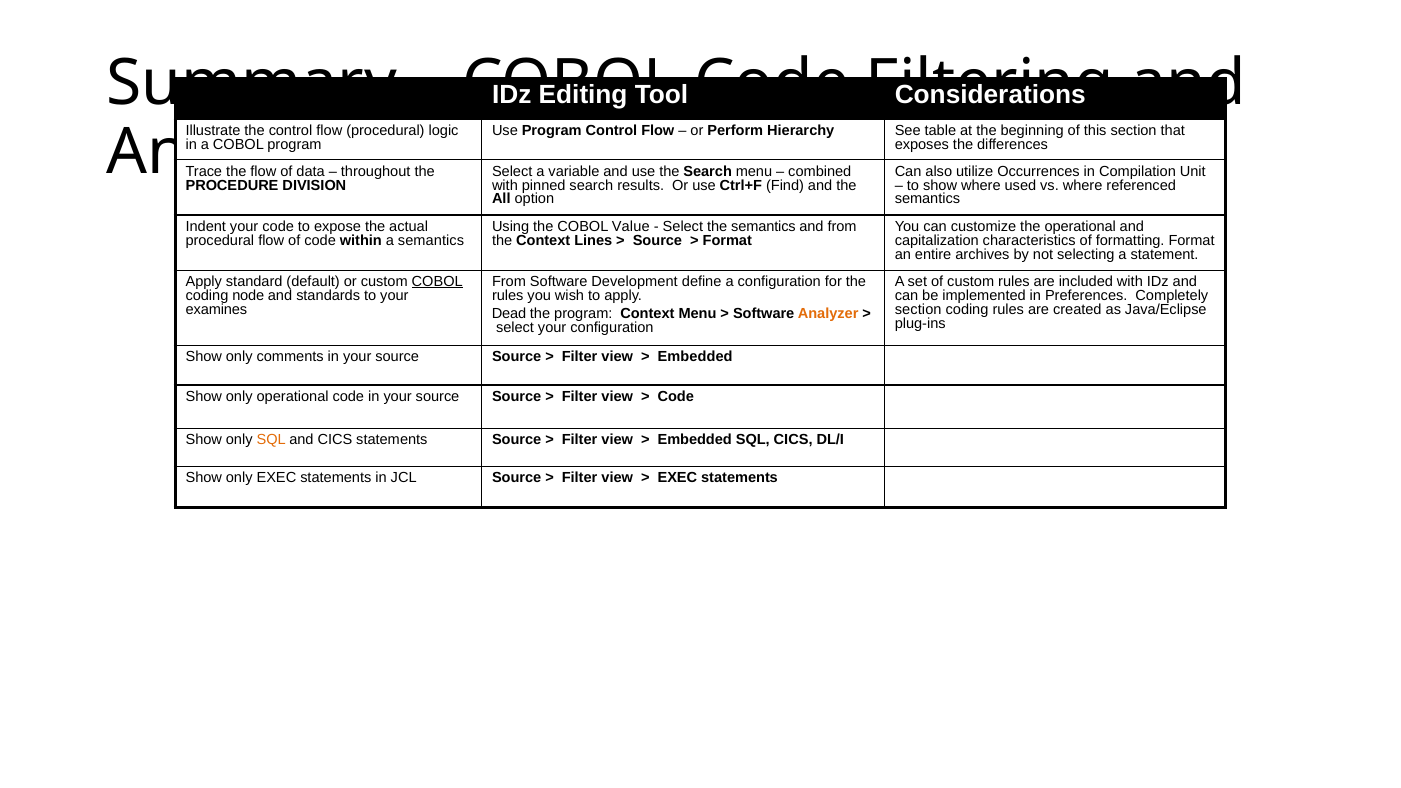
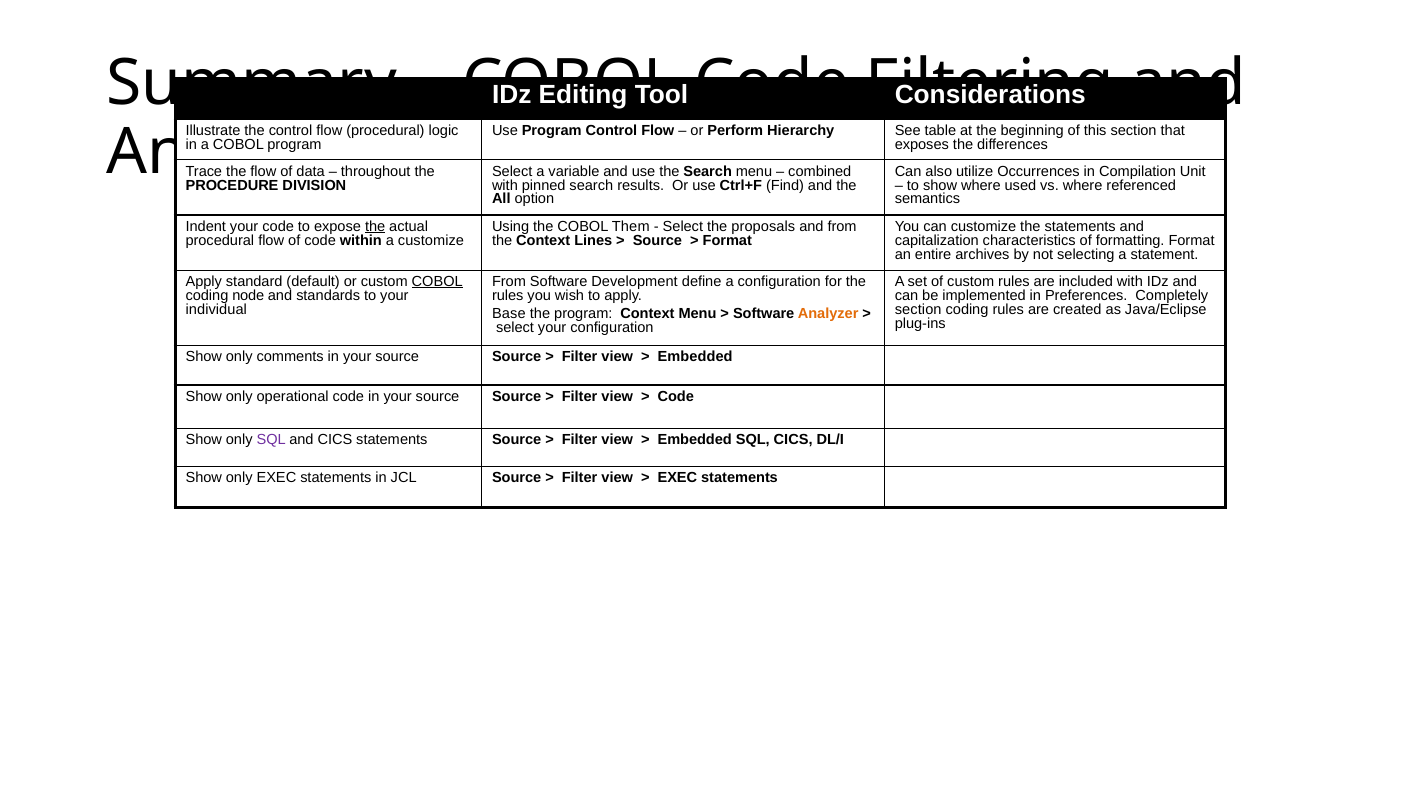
the at (375, 227) underline: none -> present
Value: Value -> Them
the semantics: semantics -> proposals
the operational: operational -> statements
a semantics: semantics -> customize
examines: examines -> individual
Dead: Dead -> Base
SQL at (271, 440) colour: orange -> purple
